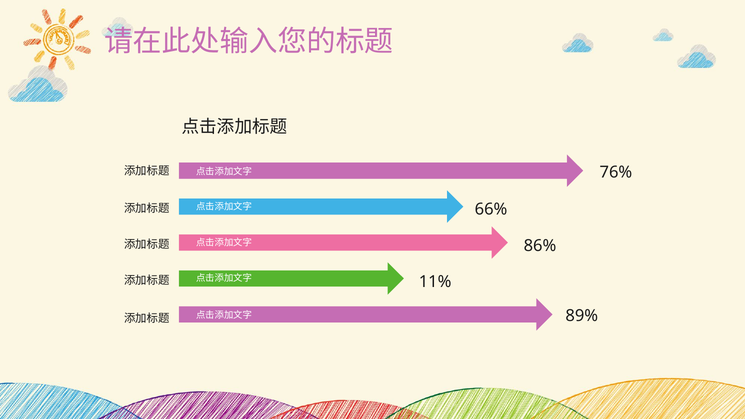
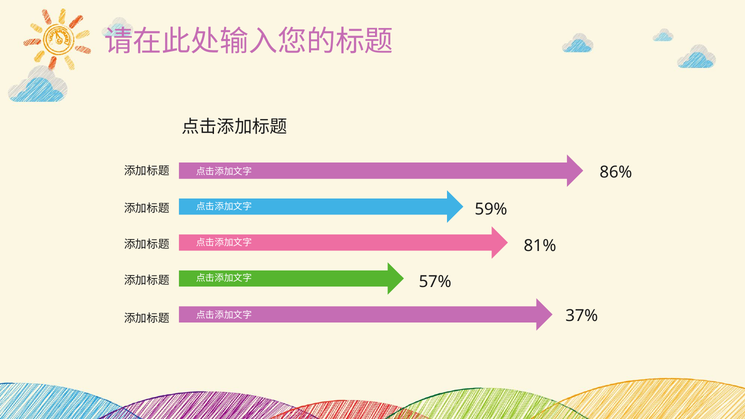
76%: 76% -> 86%
66%: 66% -> 59%
86%: 86% -> 81%
11%: 11% -> 57%
89%: 89% -> 37%
